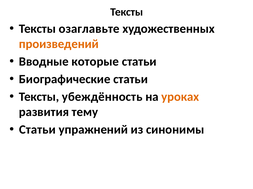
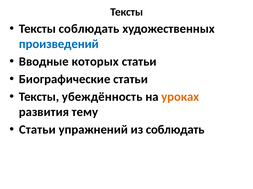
Тексты озаглавьте: озаглавьте -> соблюдать
произведений colour: orange -> blue
которые: которые -> которых
из синонимы: синонимы -> соблюдать
